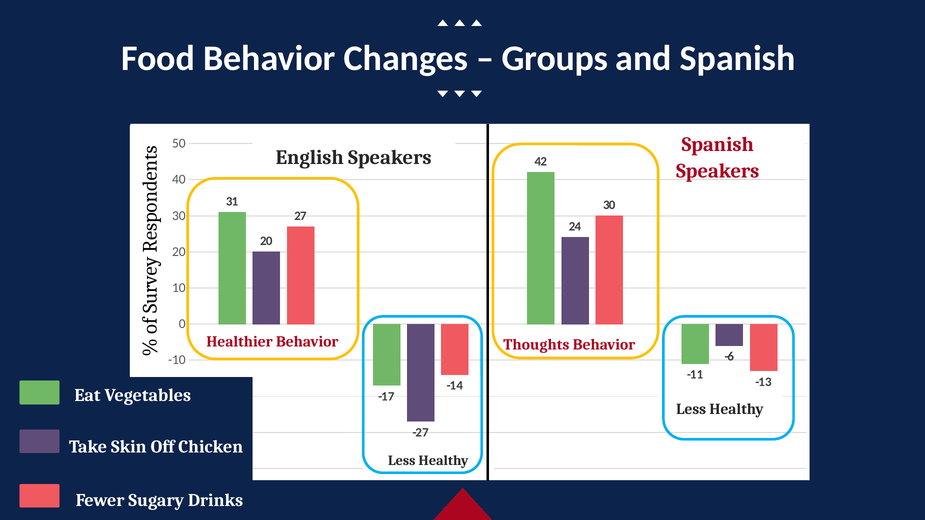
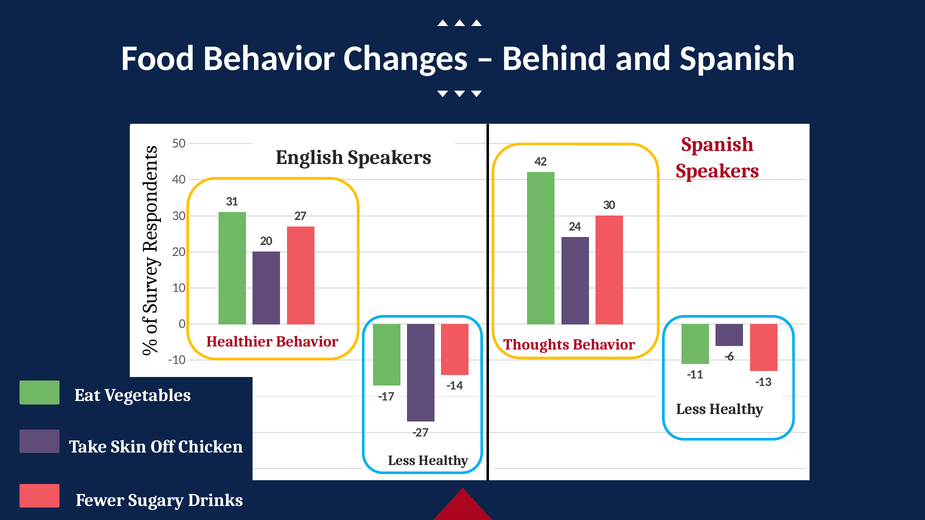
Groups: Groups -> Behind
